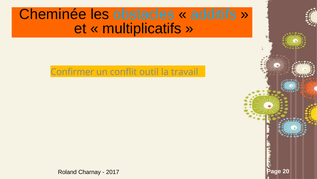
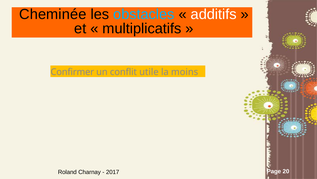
additifs colour: light blue -> white
outil: outil -> utile
travail: travail -> moins
